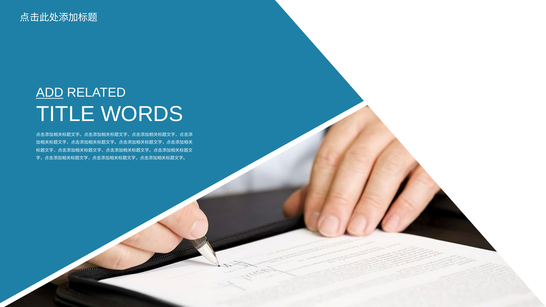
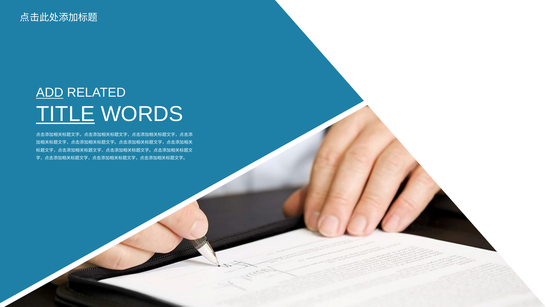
TITLE underline: none -> present
